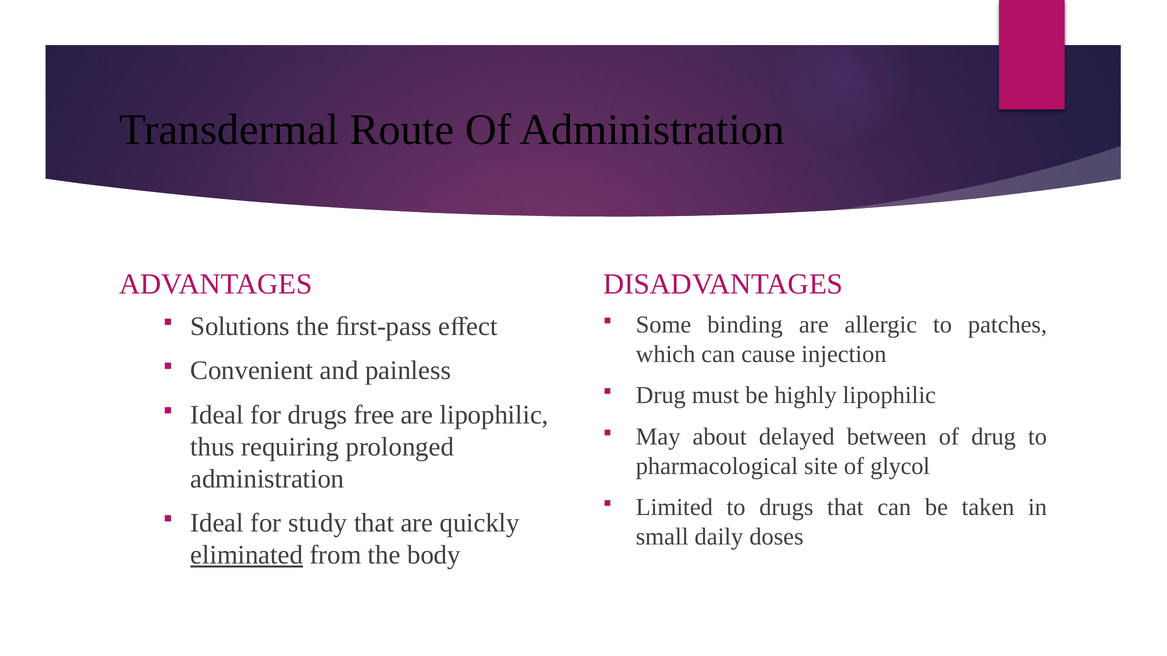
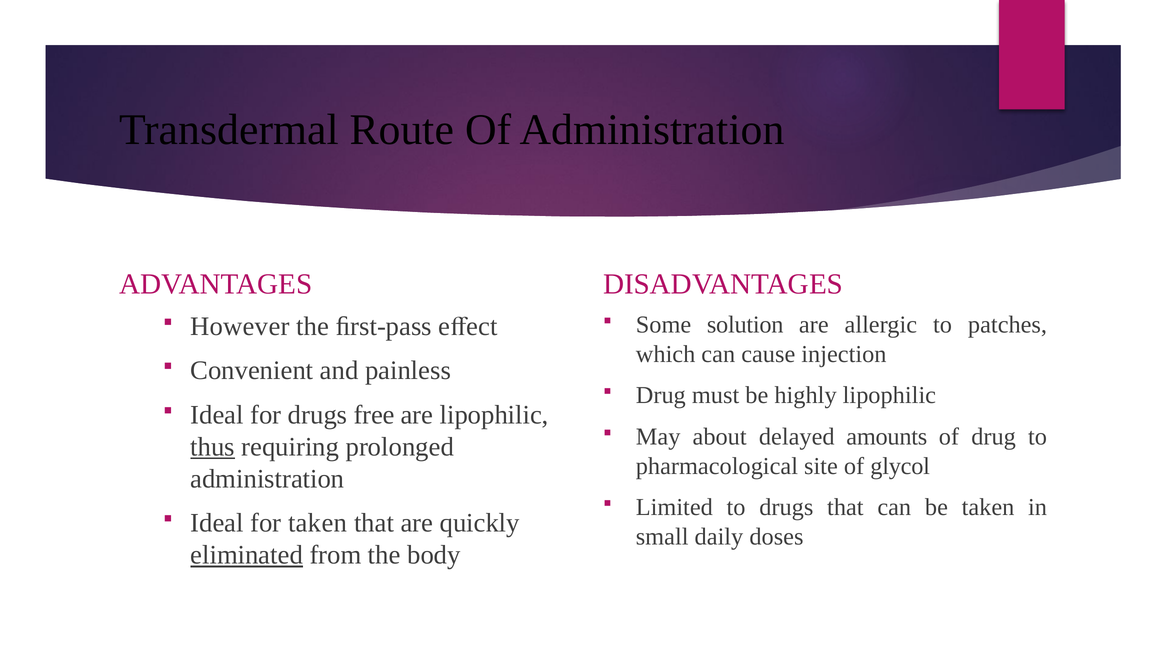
binding: binding -> solution
Solutions: Solutions -> However
between: between -> amounts
thus underline: none -> present
for study: study -> taken
